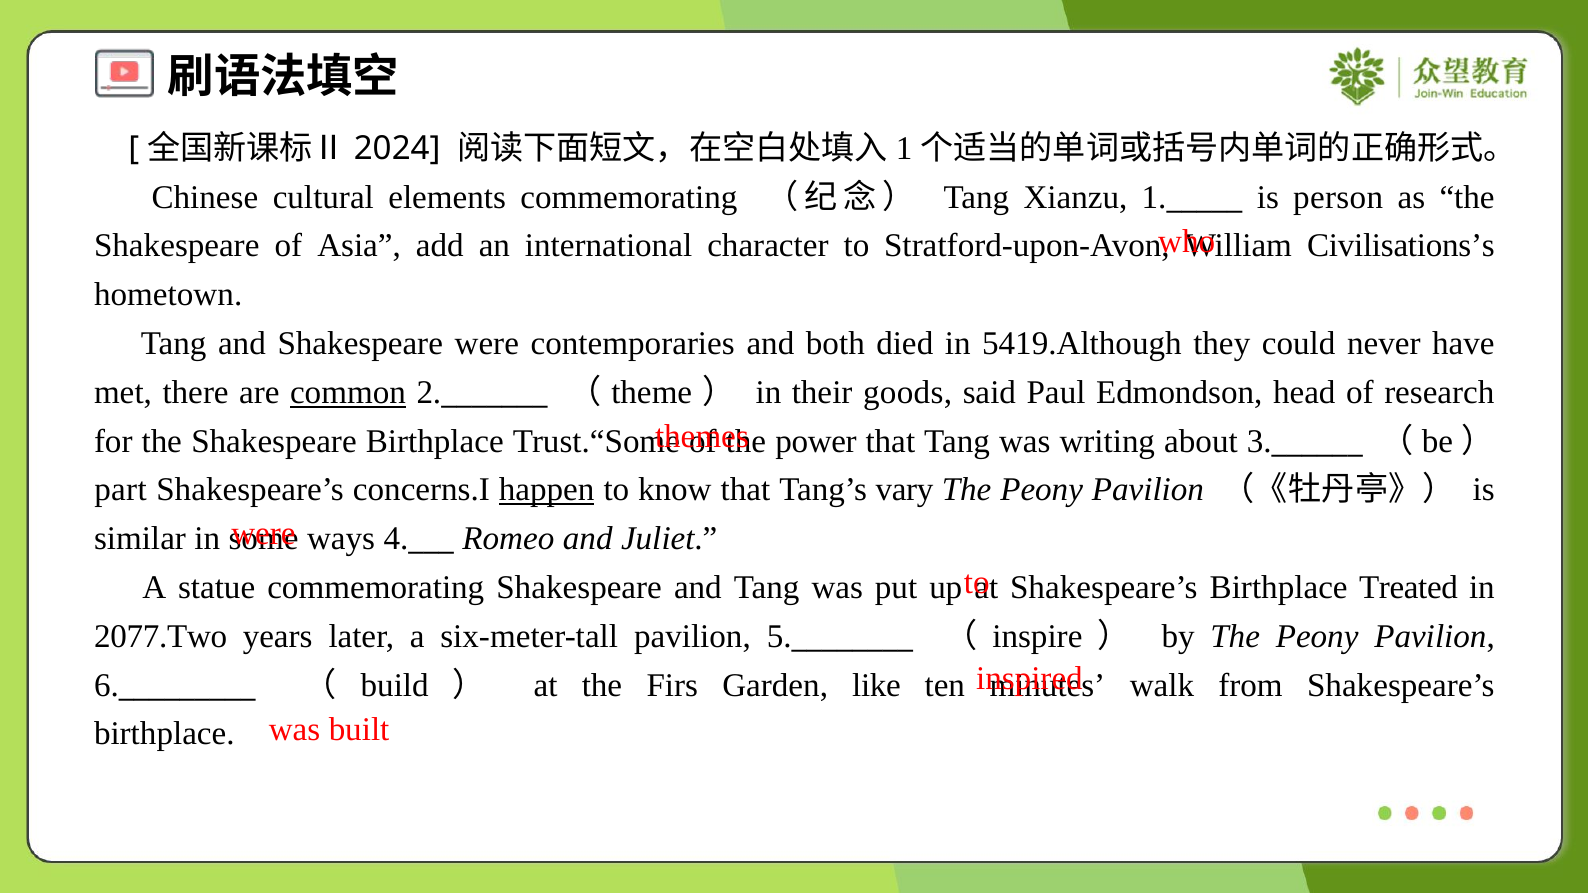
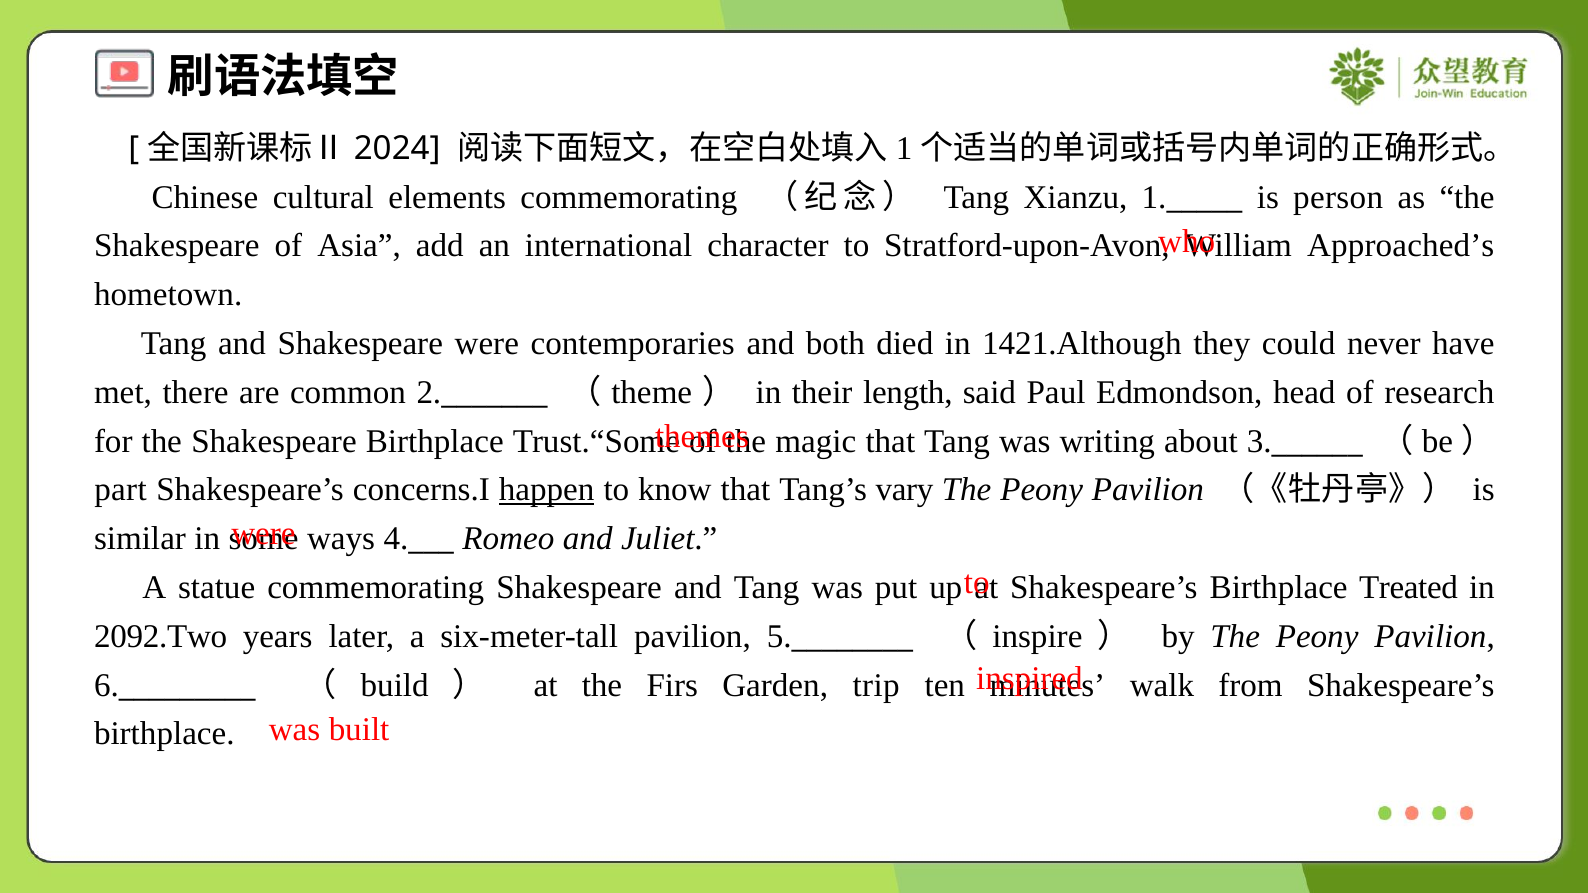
Civilisations’s: Civilisations’s -> Approached’s
5419.Although: 5419.Although -> 1421.Although
common underline: present -> none
goods: goods -> length
power: power -> magic
2077.Two: 2077.Two -> 2092.Two
like: like -> trip
